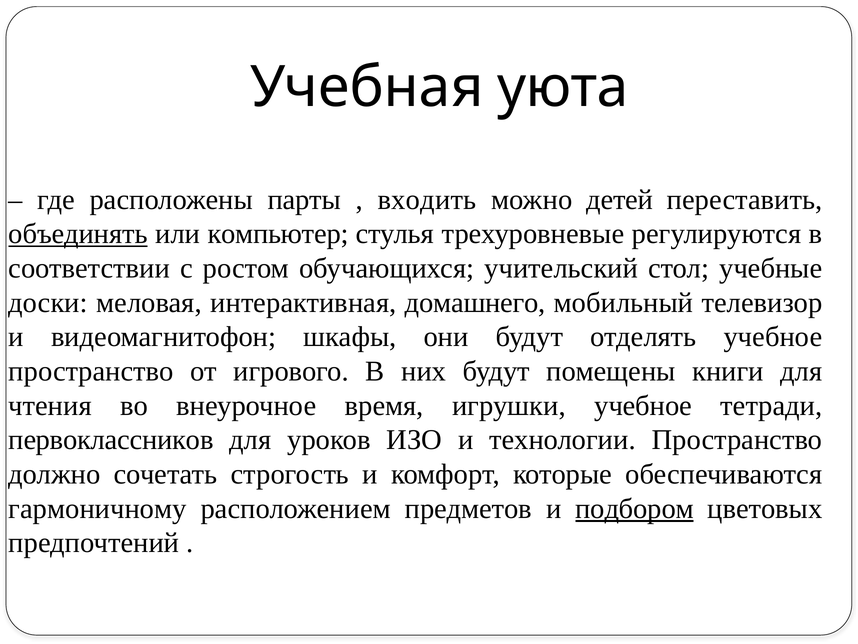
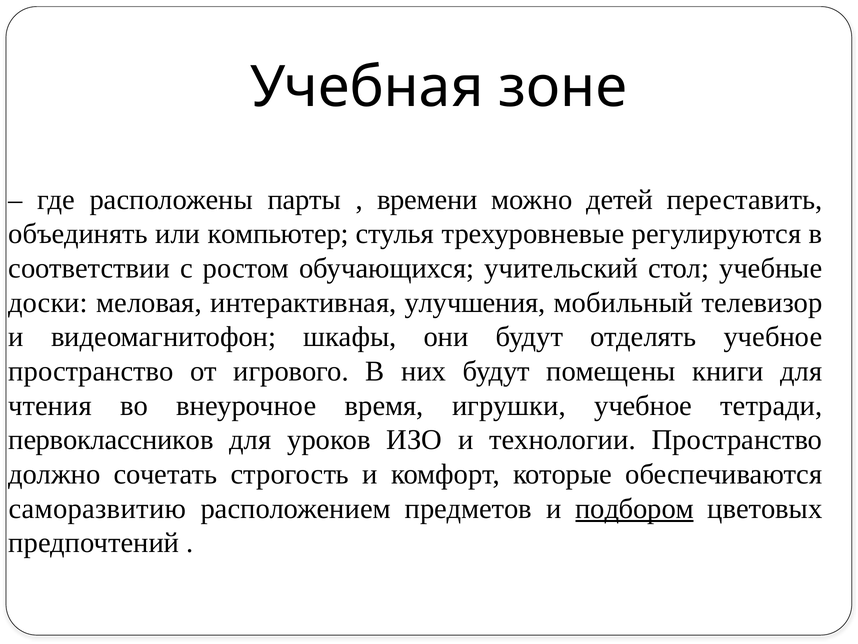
уюта: уюта -> зоне
входить: входить -> времени
объединять underline: present -> none
домашнего: домашнего -> улучшения
гармоничному: гармоничному -> саморазвитию
